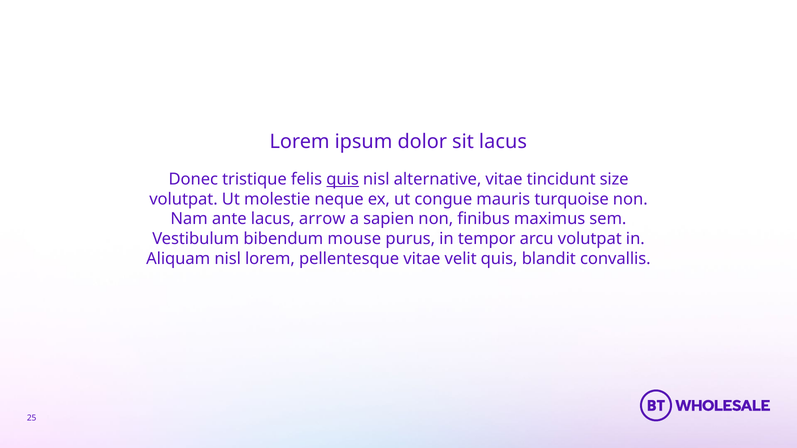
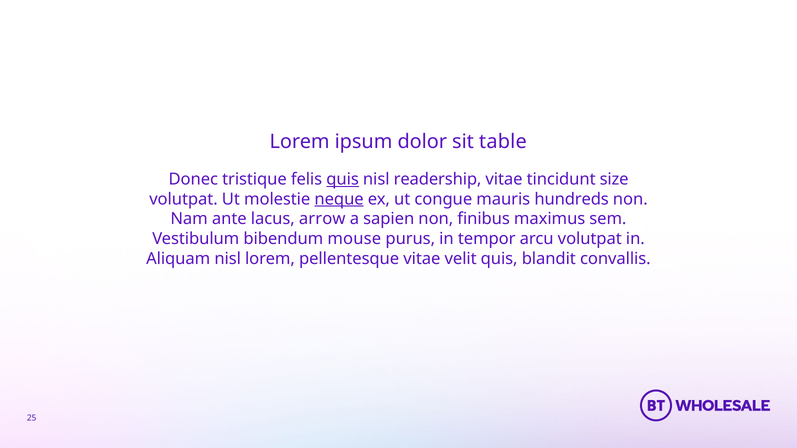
sit lacus: lacus -> table
alternative: alternative -> readership
neque underline: none -> present
turquoise: turquoise -> hundreds
